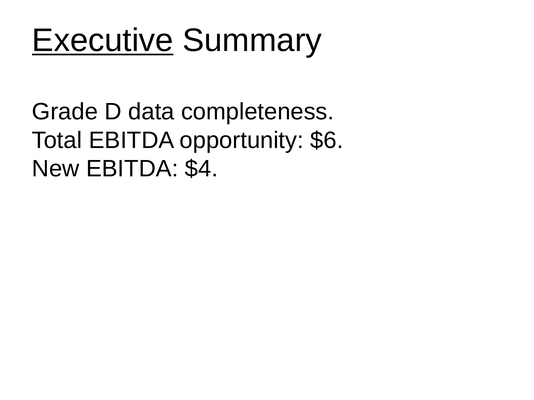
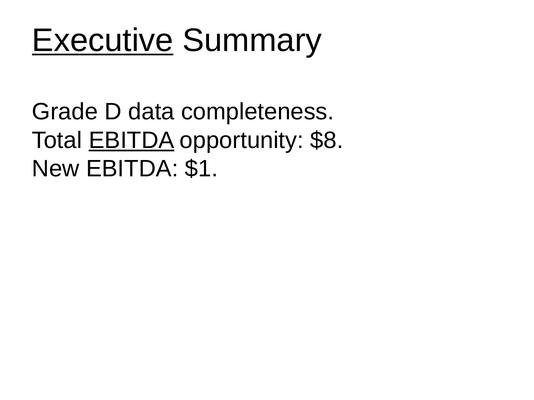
EBITDA at (132, 140) underline: none -> present
$6: $6 -> $8
$4: $4 -> $1
